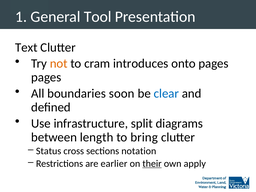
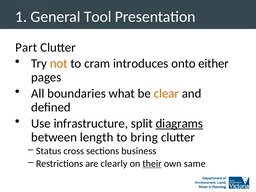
Text: Text -> Part
onto pages: pages -> either
soon: soon -> what
clear colour: blue -> orange
diagrams underline: none -> present
notation: notation -> business
earlier: earlier -> clearly
apply: apply -> same
